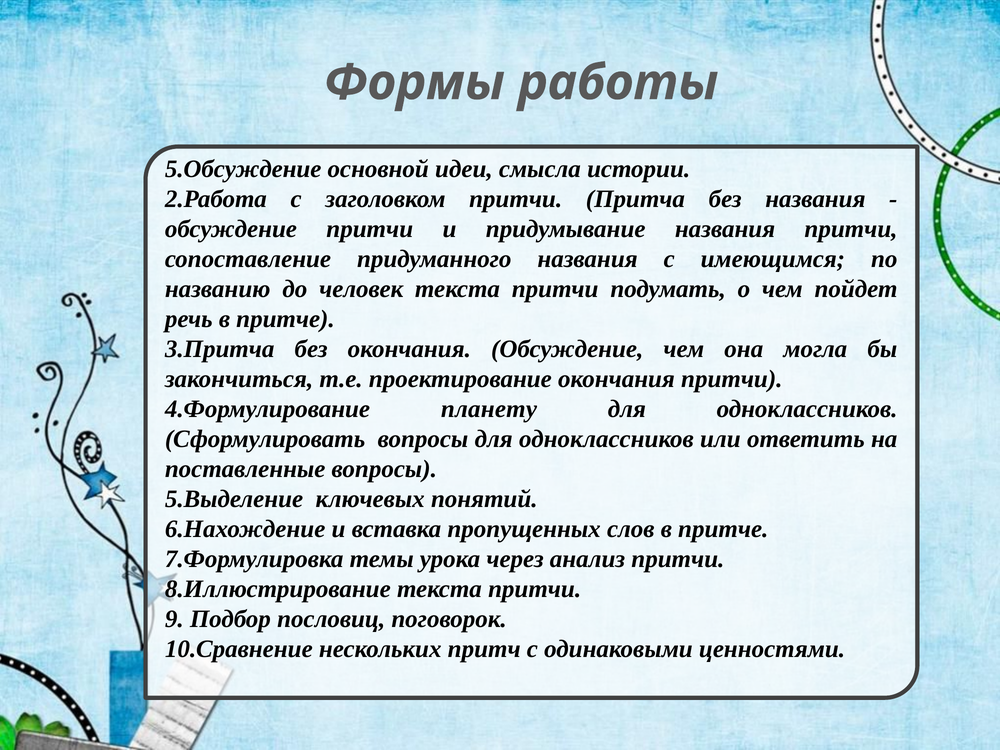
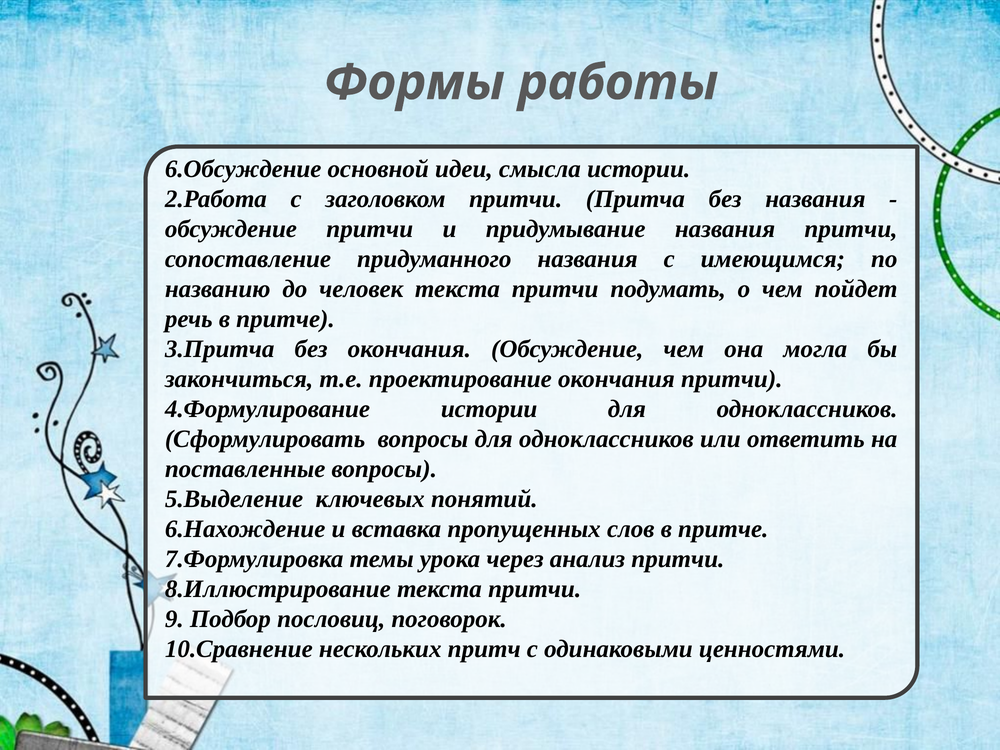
5.Обсуждение: 5.Обсуждение -> 6.Обсуждение
4.Формулирование планету: планету -> истории
